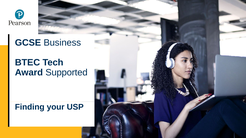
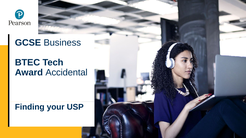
Supported: Supported -> Accidental
